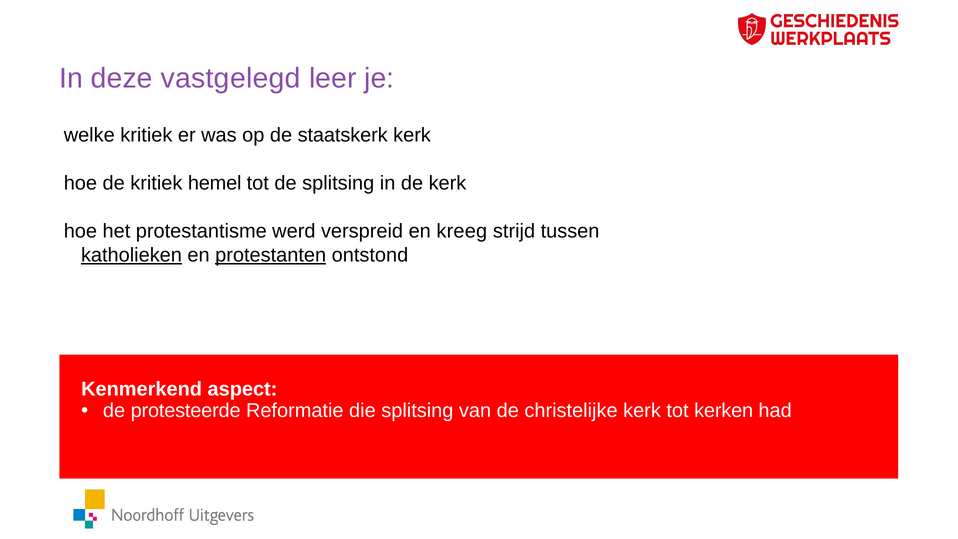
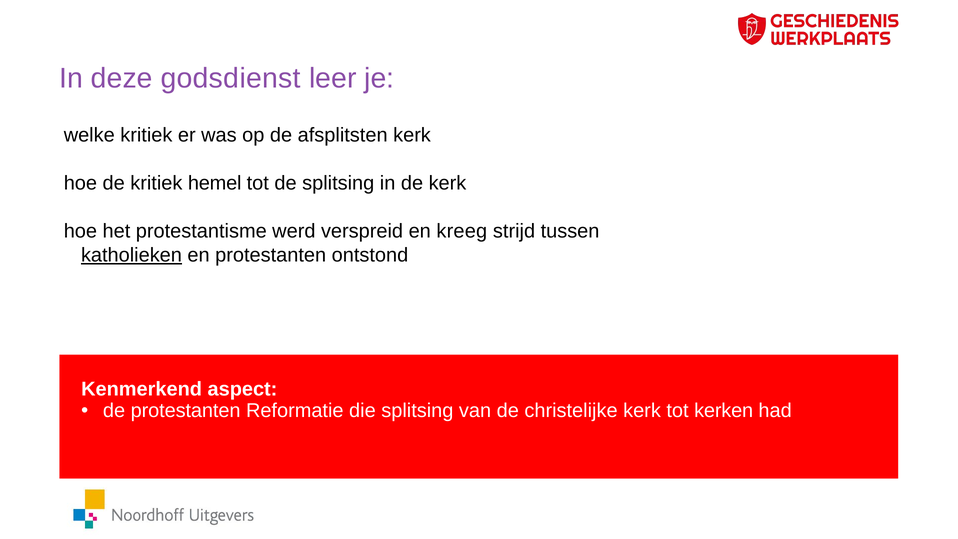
vastgelegd: vastgelegd -> godsdienst
staatskerk: staatskerk -> afsplitsten
protestanten at (271, 255) underline: present -> none
de protesteerde: protesteerde -> protestanten
